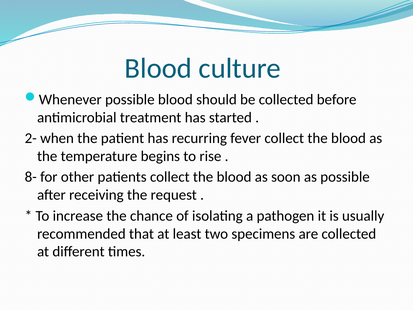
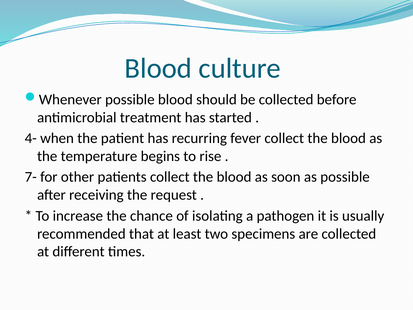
2-: 2- -> 4-
8-: 8- -> 7-
